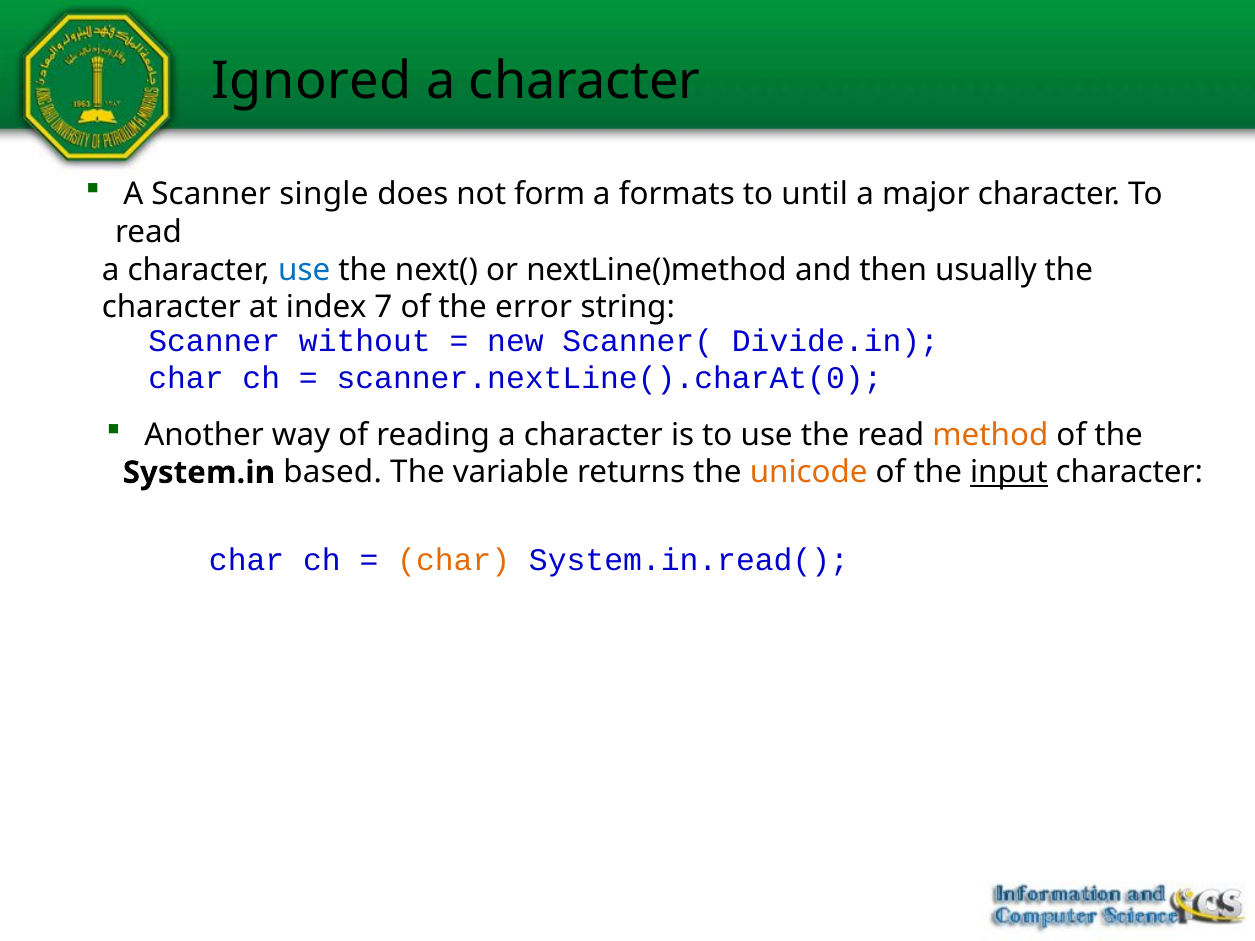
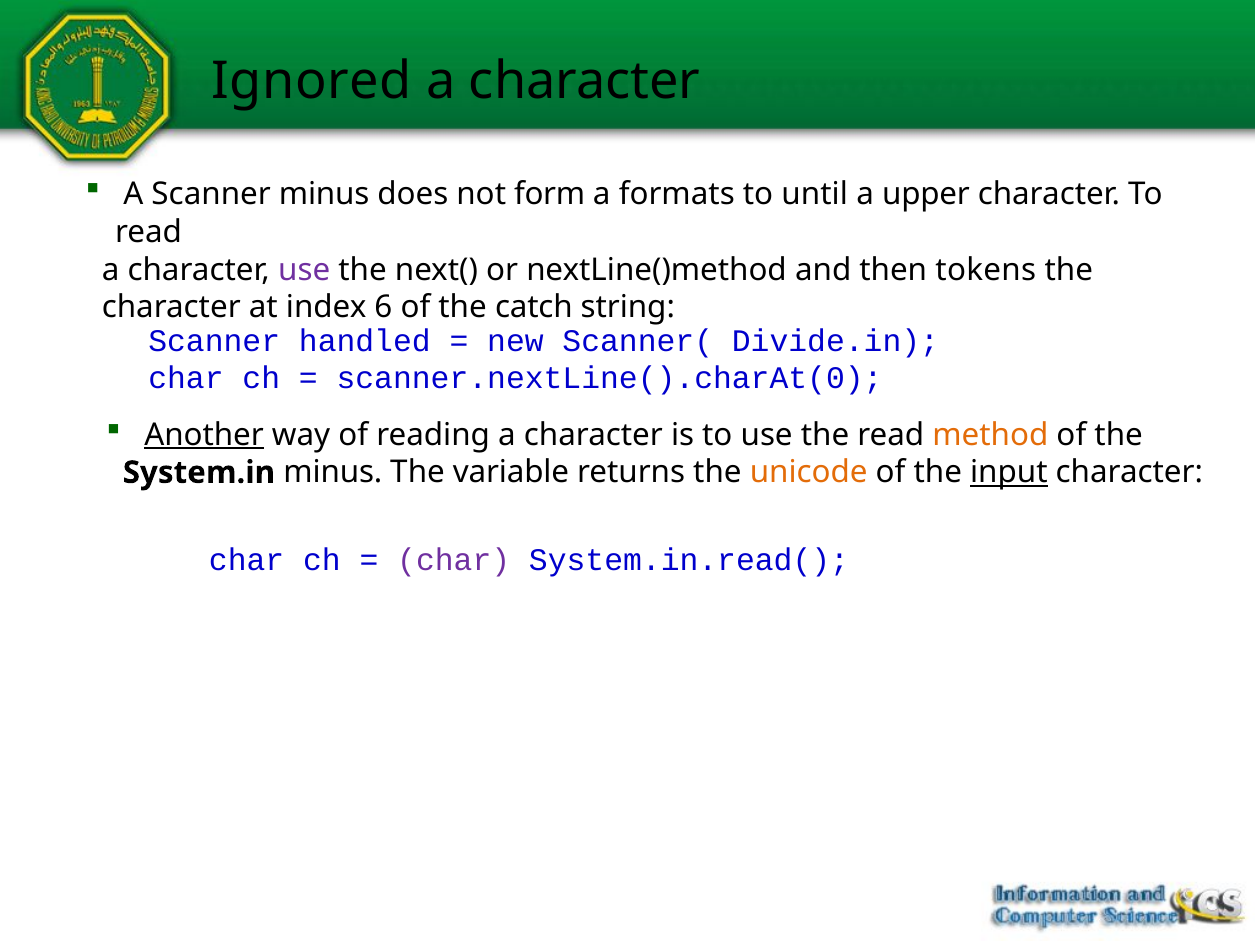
Scanner single: single -> minus
major: major -> upper
use at (304, 270) colour: blue -> purple
usually: usually -> tokens
7: 7 -> 6
error: error -> catch
without: without -> handled
Another underline: none -> present
System.in based: based -> minus
char at (454, 561) colour: orange -> purple
